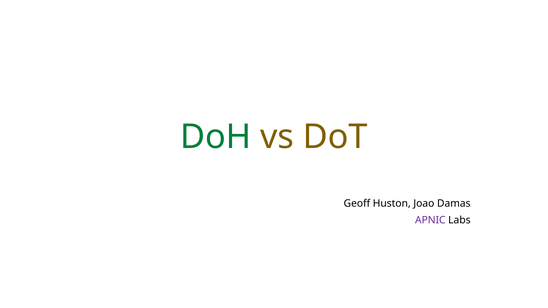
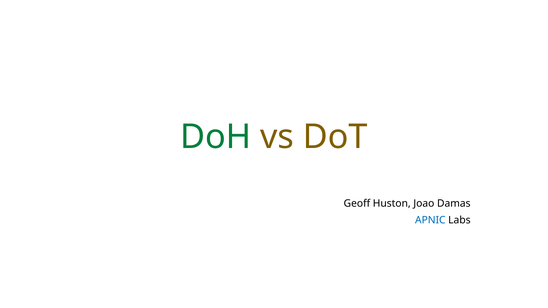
APNIC colour: purple -> blue
